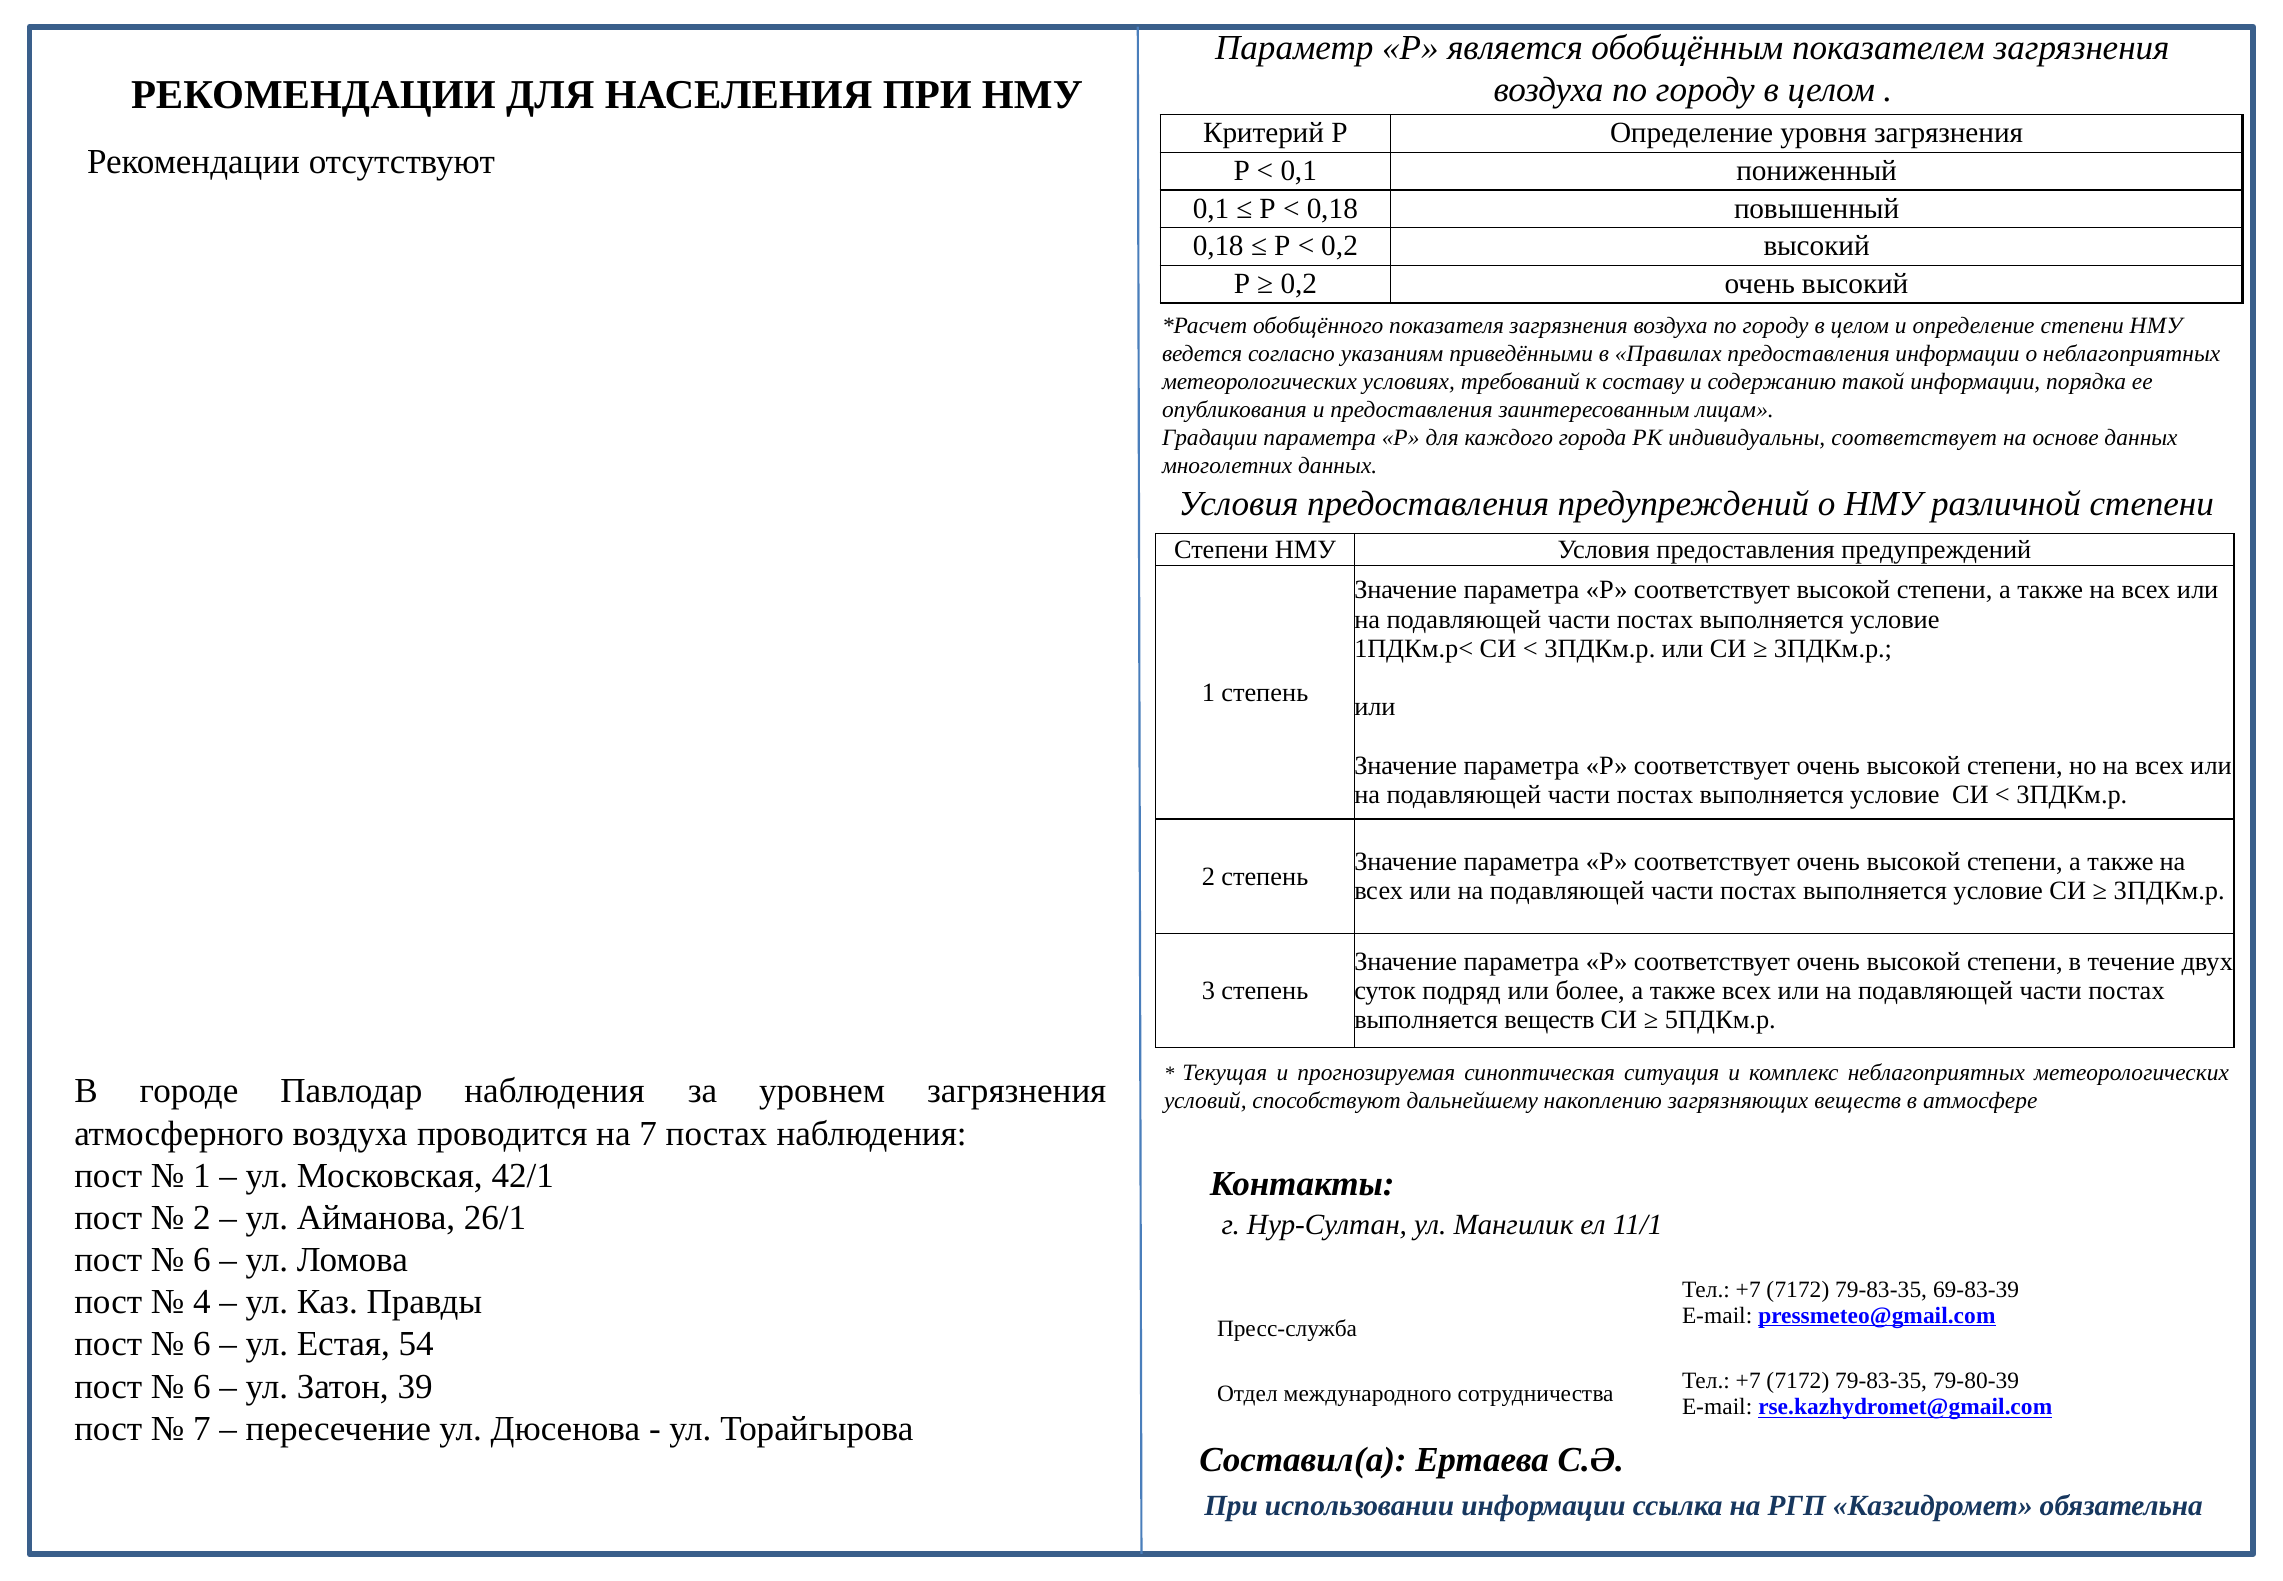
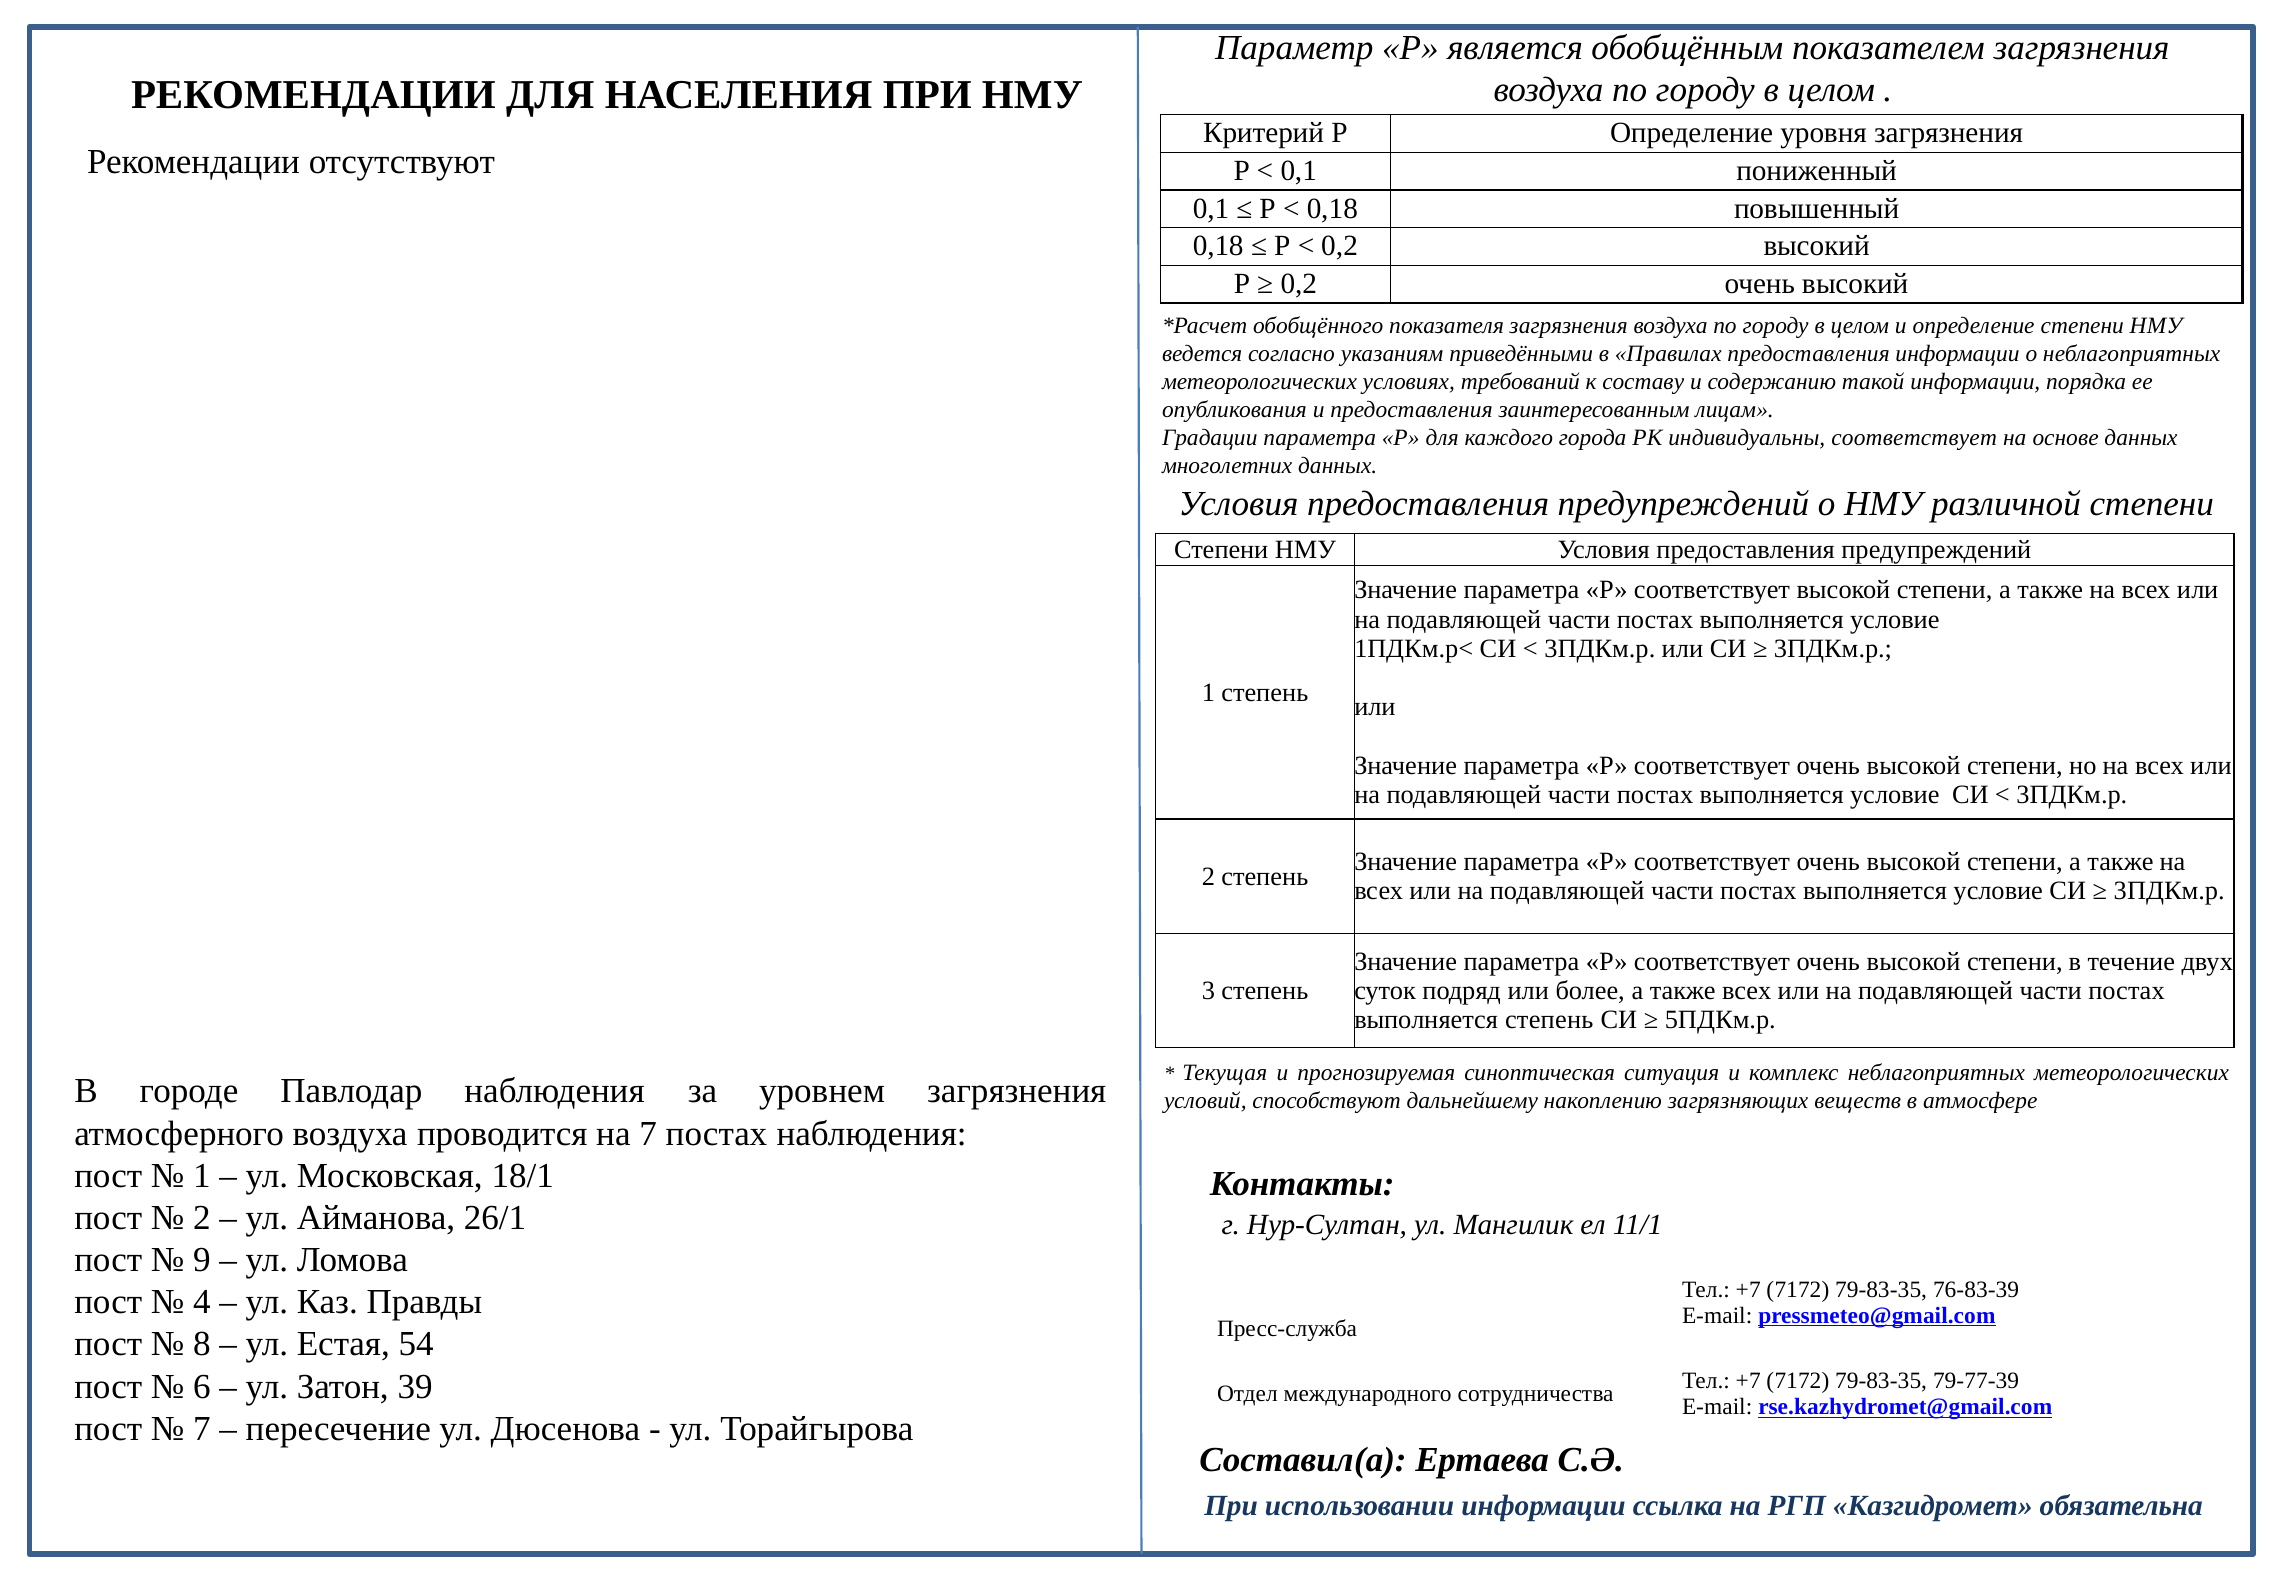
выполняется веществ: веществ -> степень
42/1: 42/1 -> 18/1
6 at (202, 1260): 6 -> 9
69-83-39: 69-83-39 -> 76-83-39
6 at (202, 1344): 6 -> 8
79-80-39: 79-80-39 -> 79-77-39
